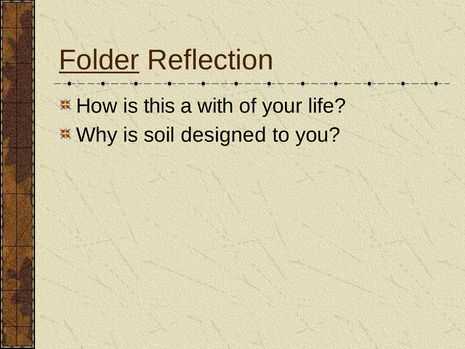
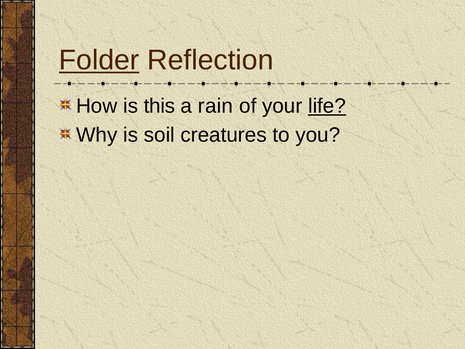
with: with -> rain
life underline: none -> present
designed: designed -> creatures
